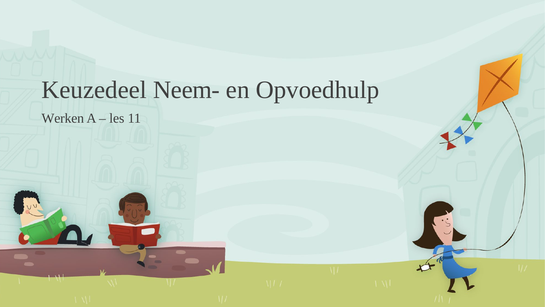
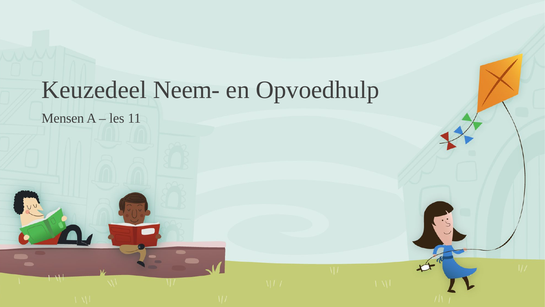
Werken: Werken -> Mensen
